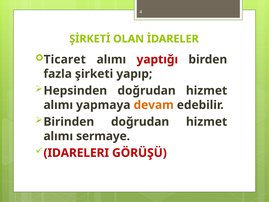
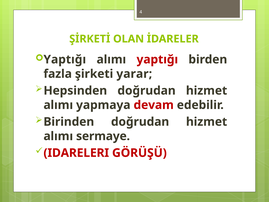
Ticaret at (65, 59): Ticaret -> Yaptığı
yapıp: yapıp -> yarar
devam colour: orange -> red
